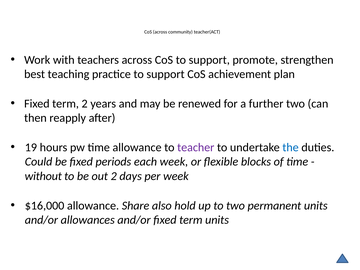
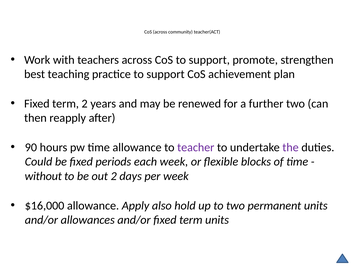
19: 19 -> 90
the colour: blue -> purple
Share: Share -> Apply
